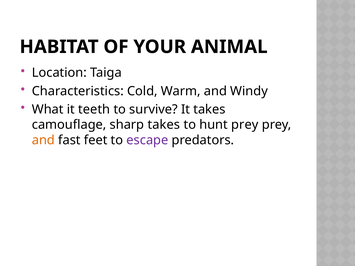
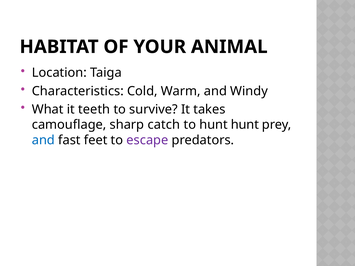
sharp takes: takes -> catch
hunt prey: prey -> hunt
and at (43, 140) colour: orange -> blue
